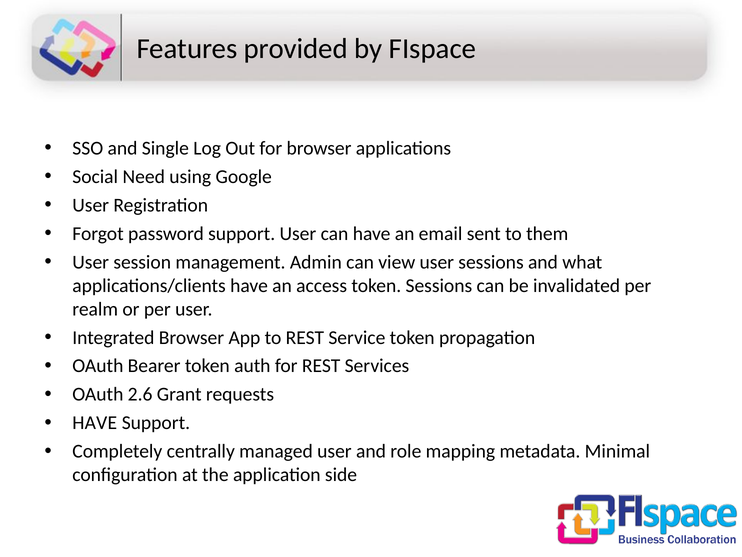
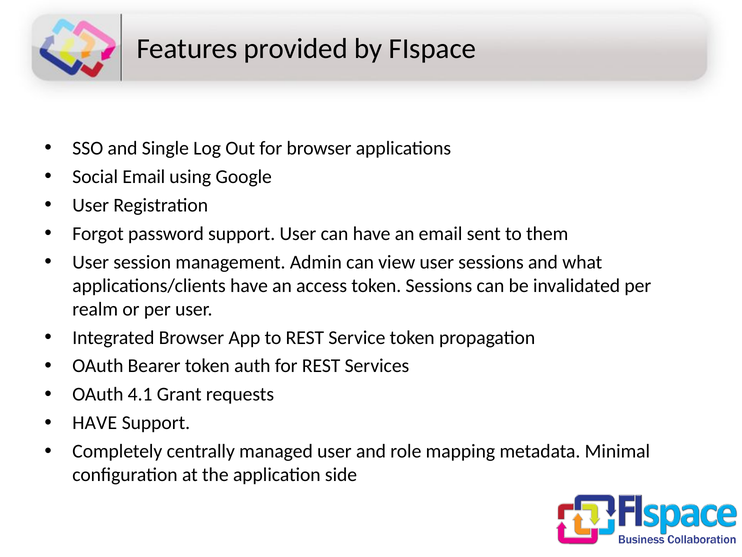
Social Need: Need -> Email
2.6: 2.6 -> 4.1
